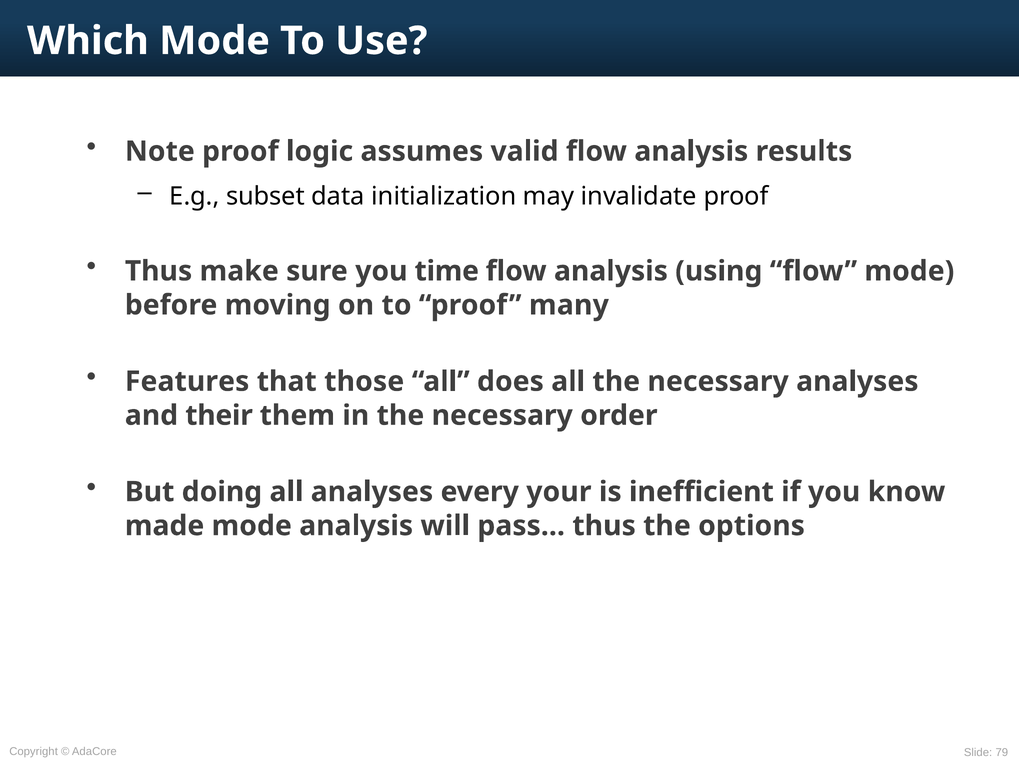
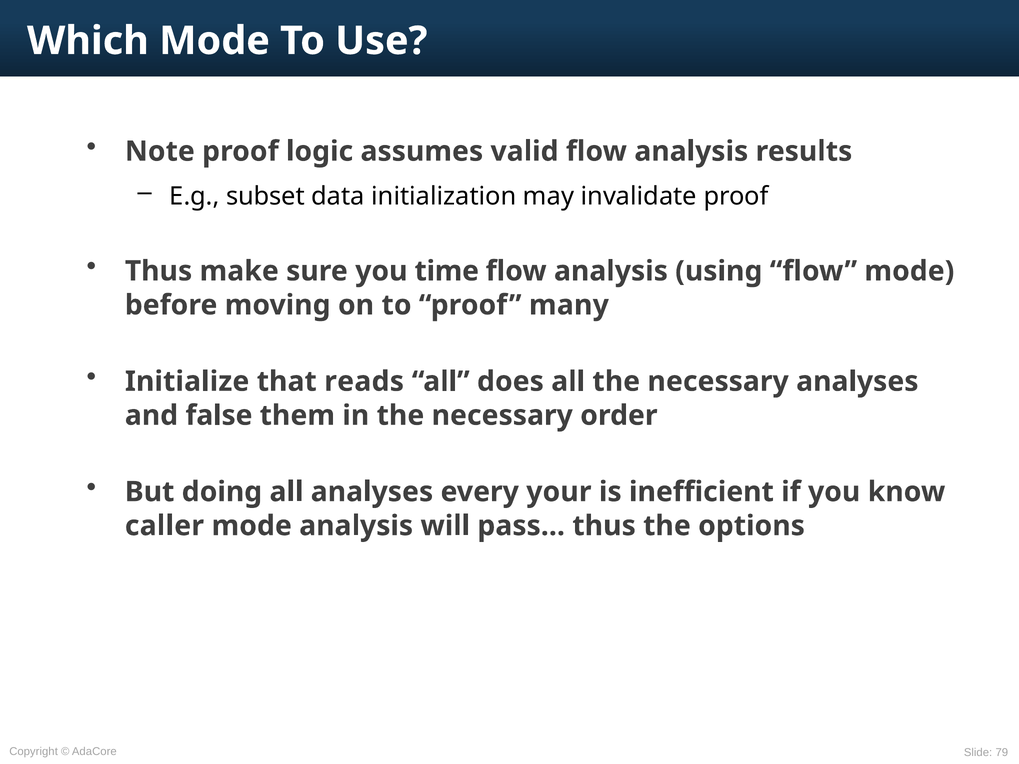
Features: Features -> Initialize
those: those -> reads
their: their -> false
made: made -> caller
